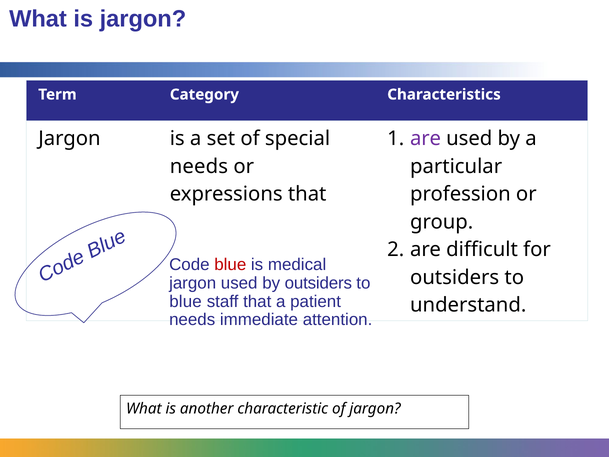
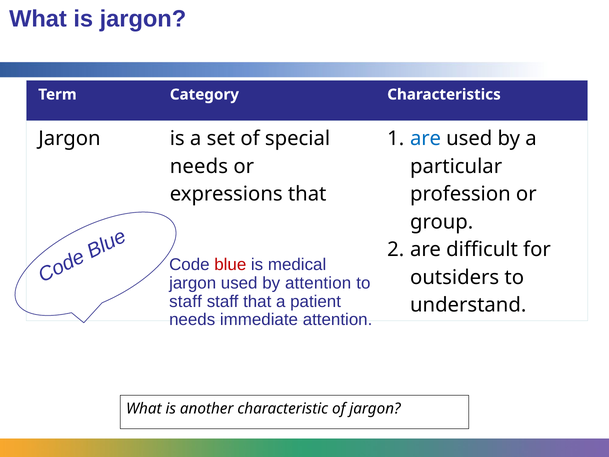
are at (426, 139) colour: purple -> blue
by outsiders: outsiders -> attention
blue at (186, 301): blue -> staff
